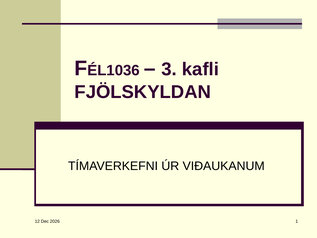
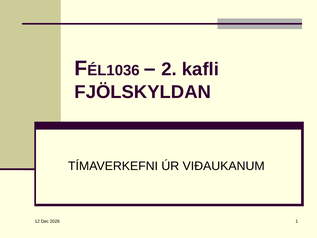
3: 3 -> 2
